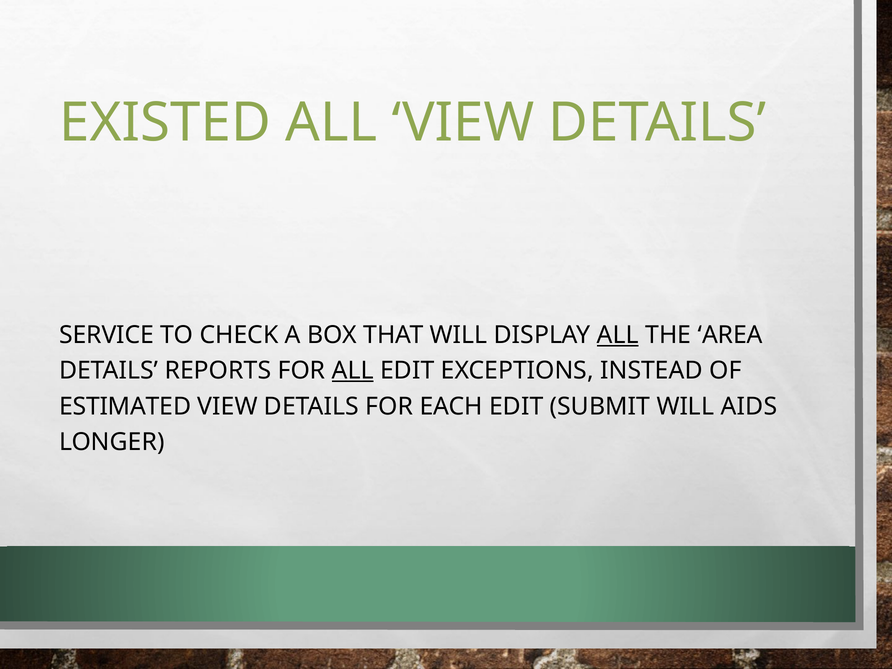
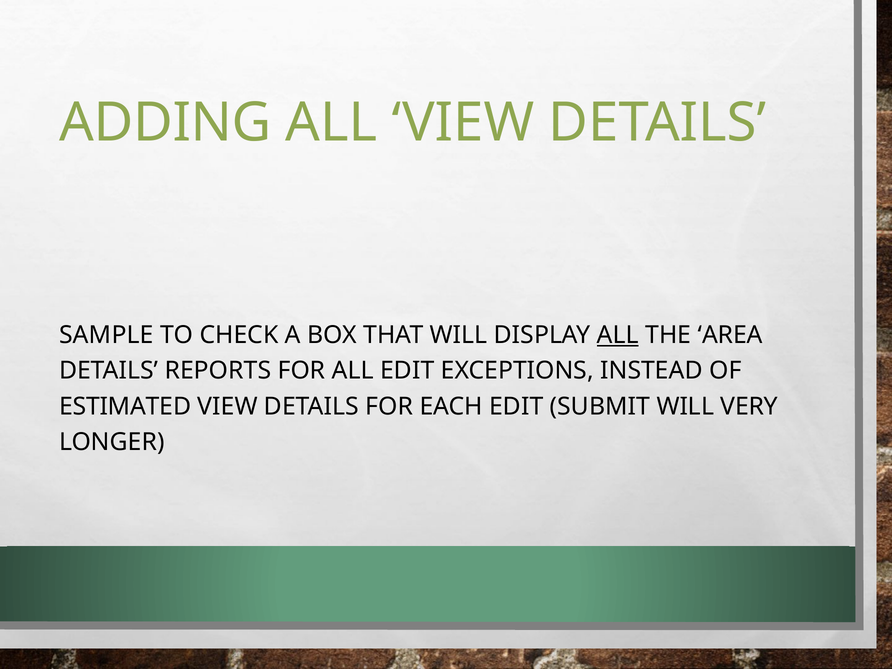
EXISTED: EXISTED -> ADDING
SERVICE: SERVICE -> SAMPLE
ALL at (353, 371) underline: present -> none
AIDS: AIDS -> VERY
